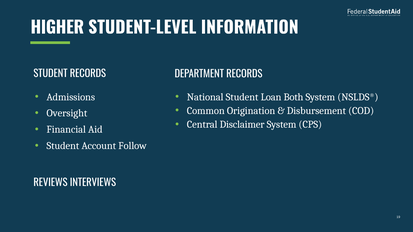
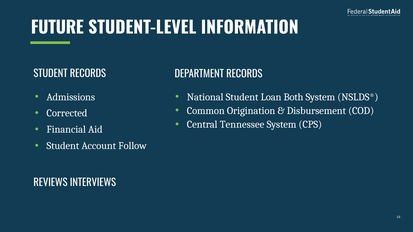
HIGHER: HIGHER -> FUTURE
Oversight: Oversight -> Corrected
Disclaimer: Disclaimer -> Tennessee
